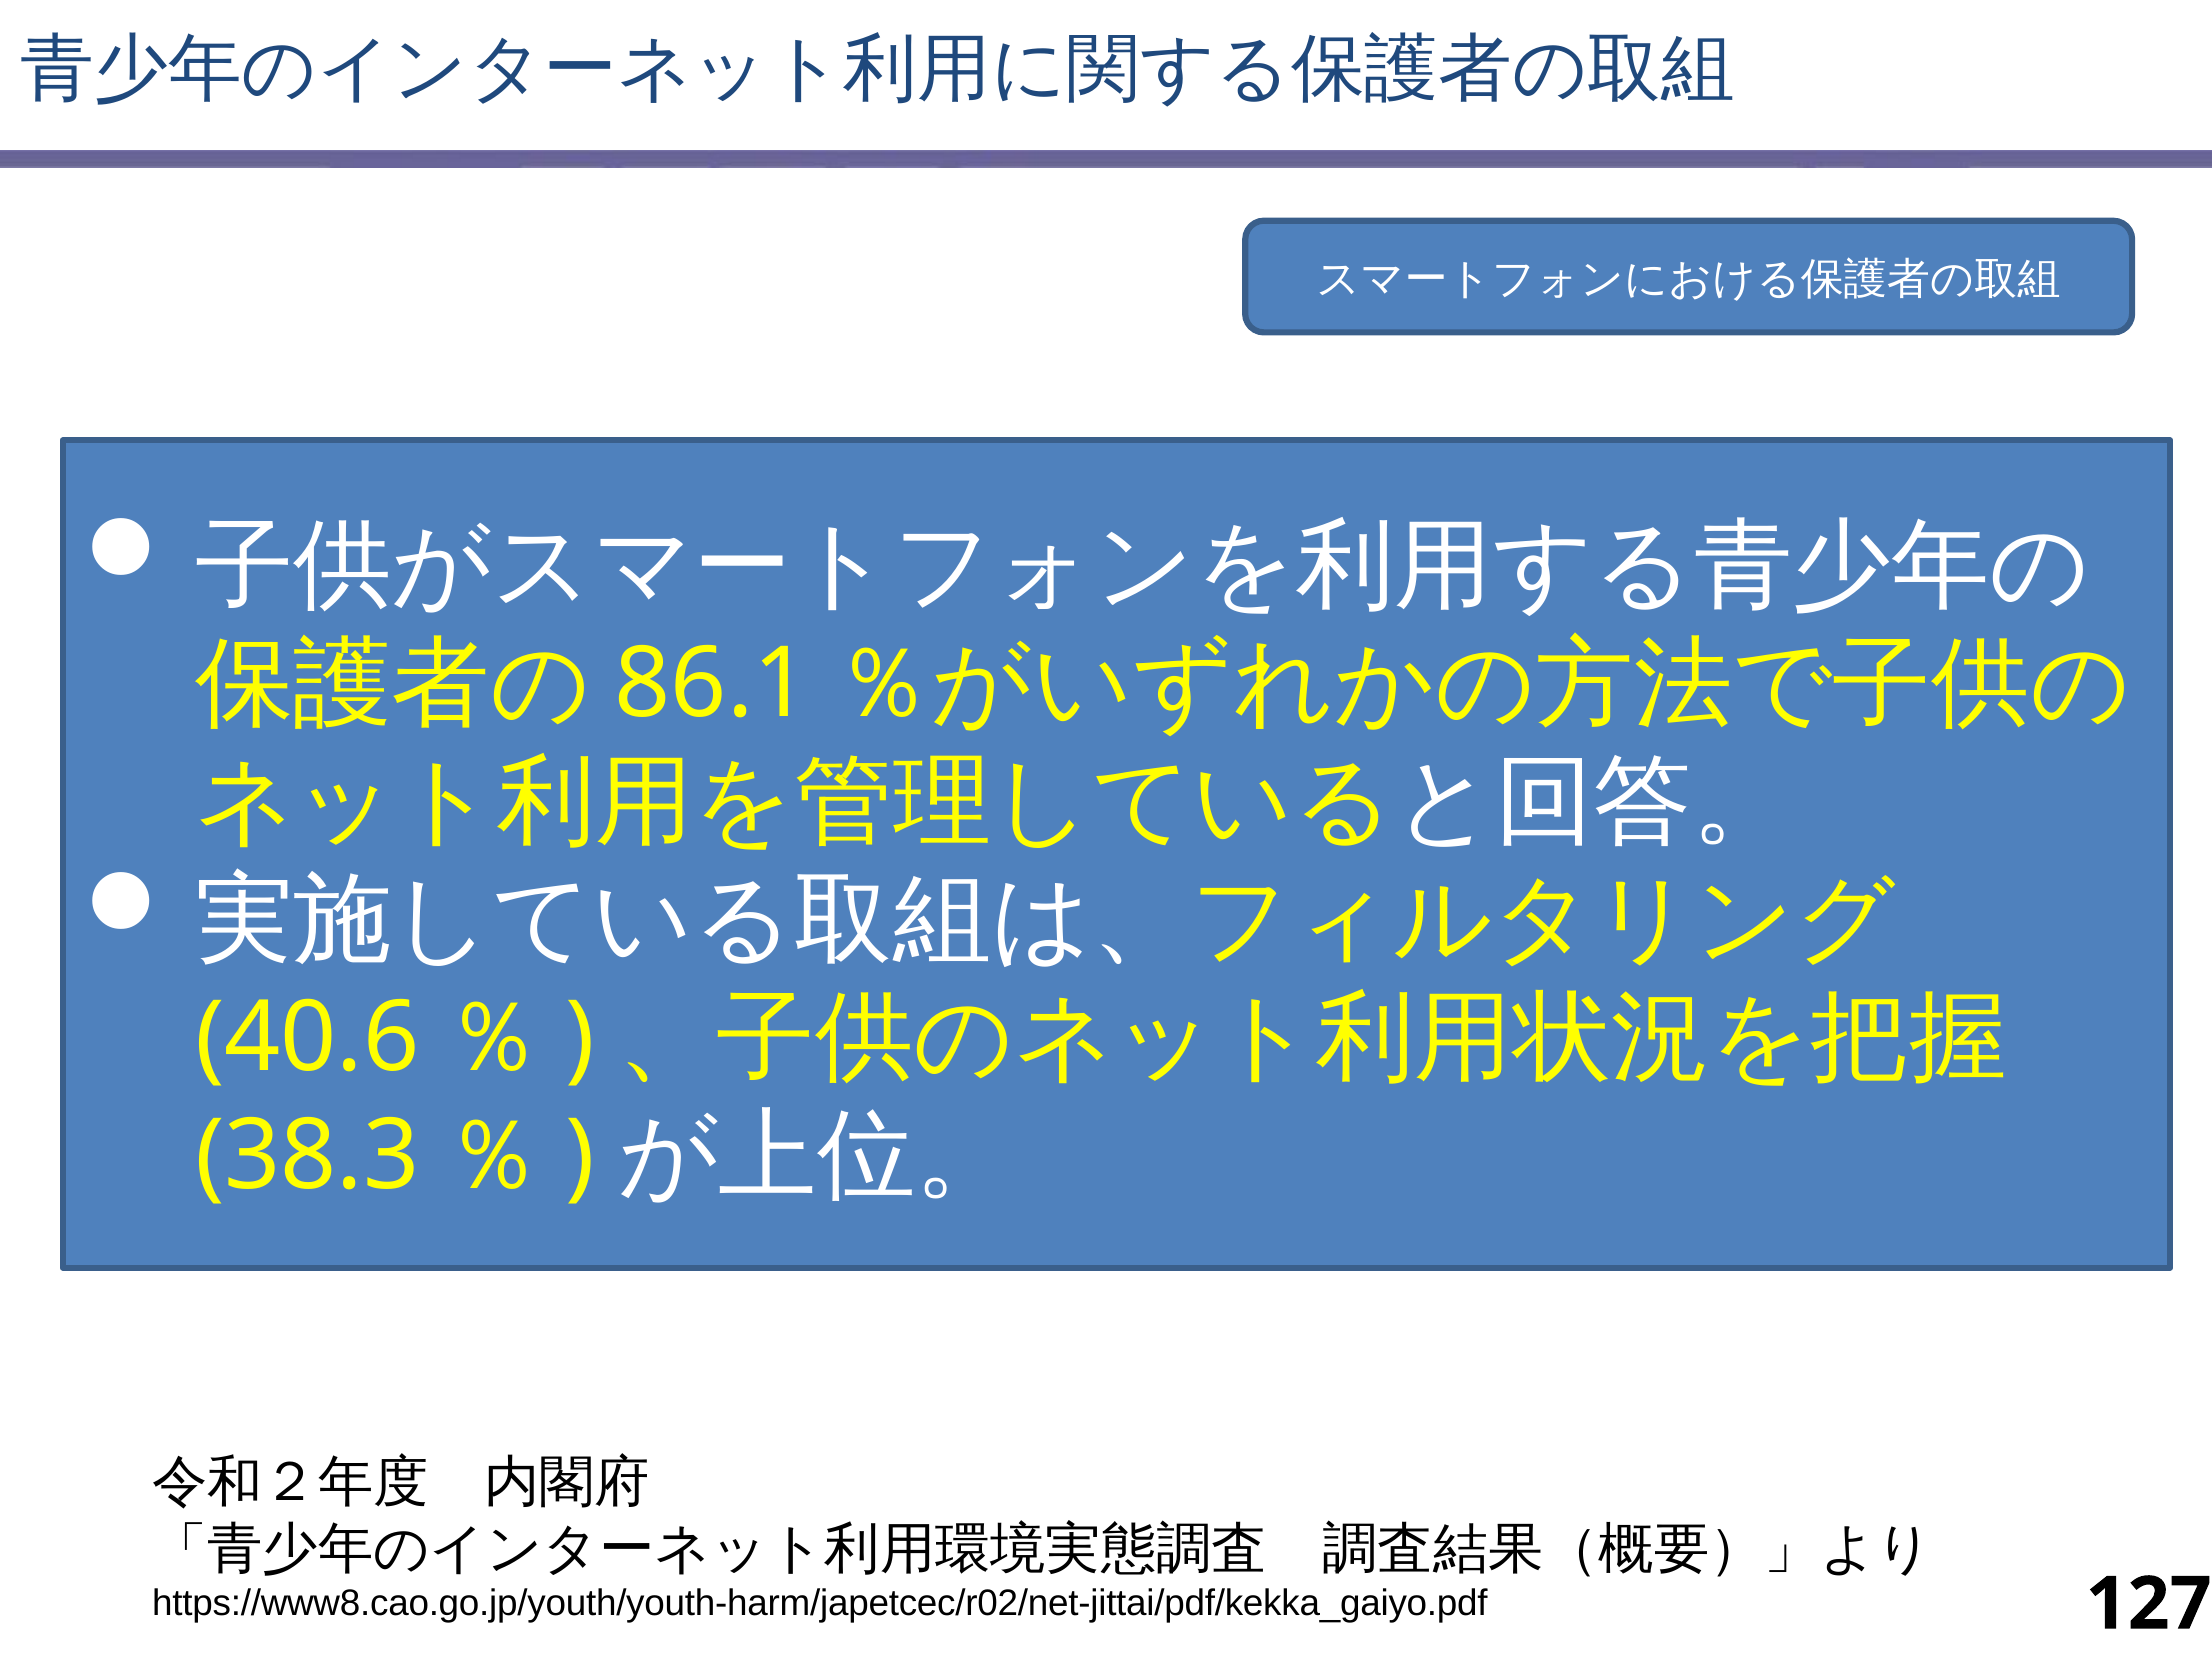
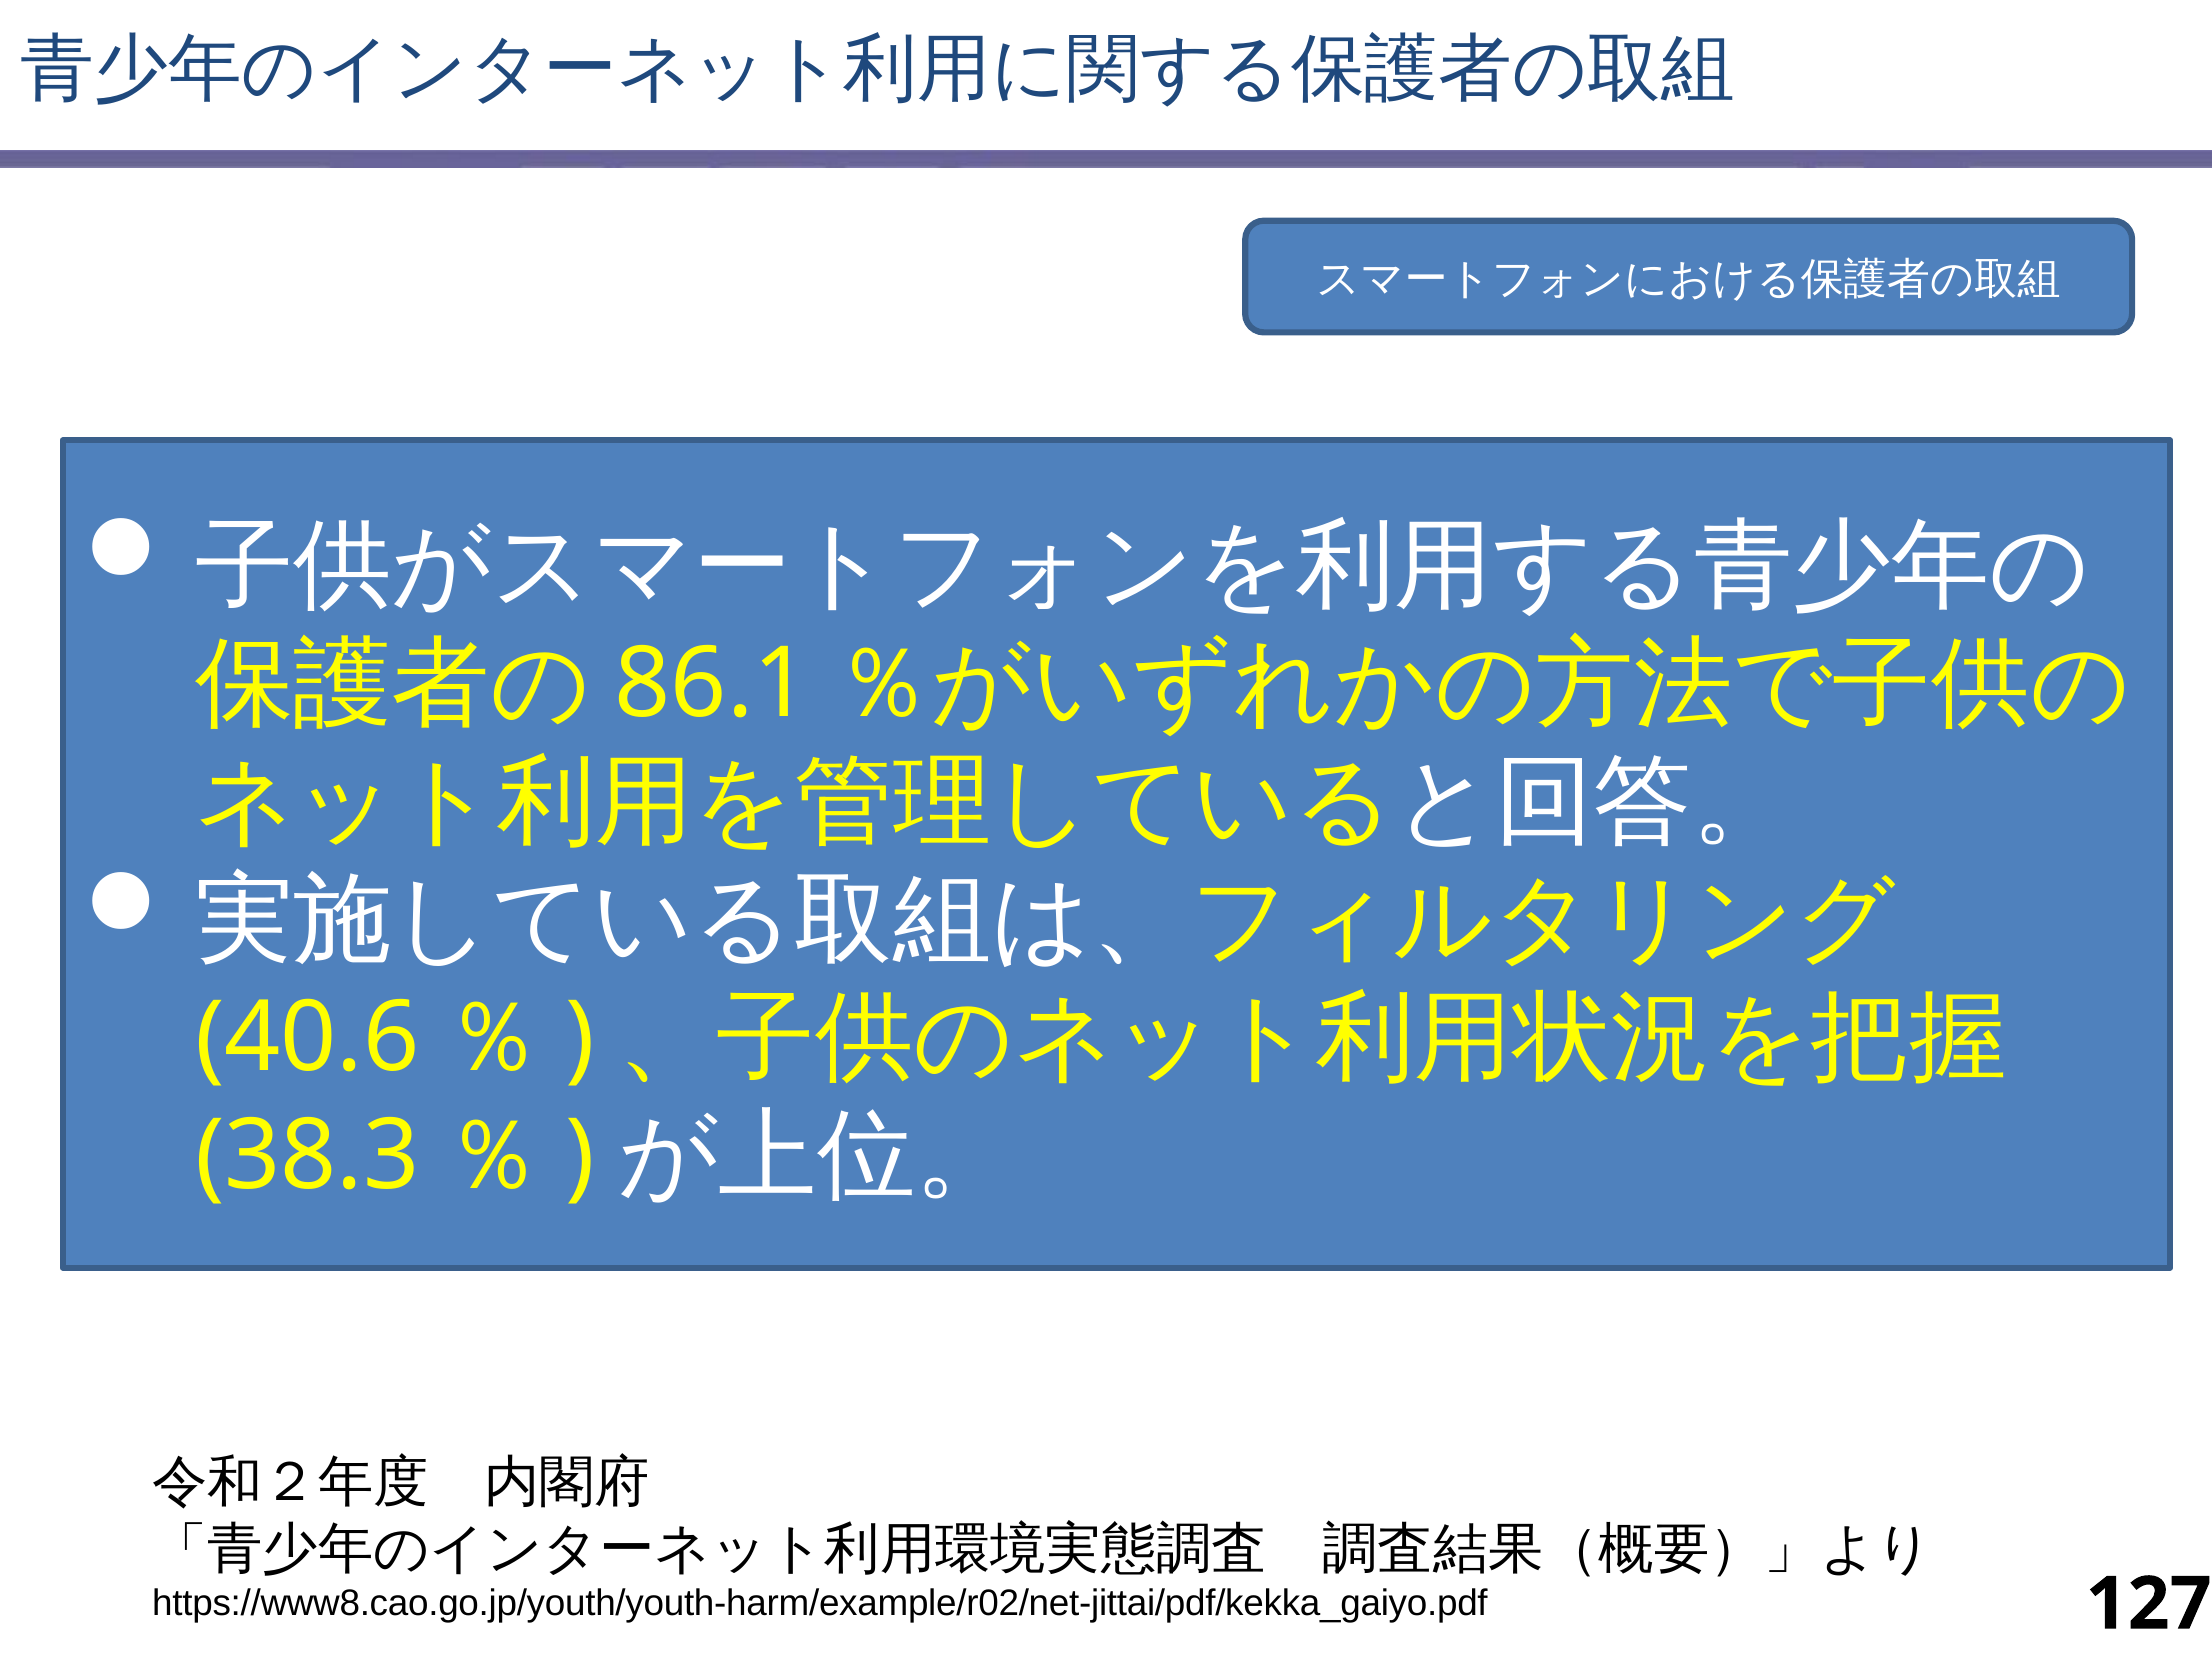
https://www8.cao.go.jp/youth/youth-harm/japetcec/r02/net-jittai/pdf/kekka_gaiyo.pdf: https://www8.cao.go.jp/youth/youth-harm/japetcec/r02/net-jittai/pdf/kekka_gaiyo.pdf -> https://www8.cao.go.jp/youth/youth-harm/example/r02/net-jittai/pdf/kekka_gaiyo.pdf
